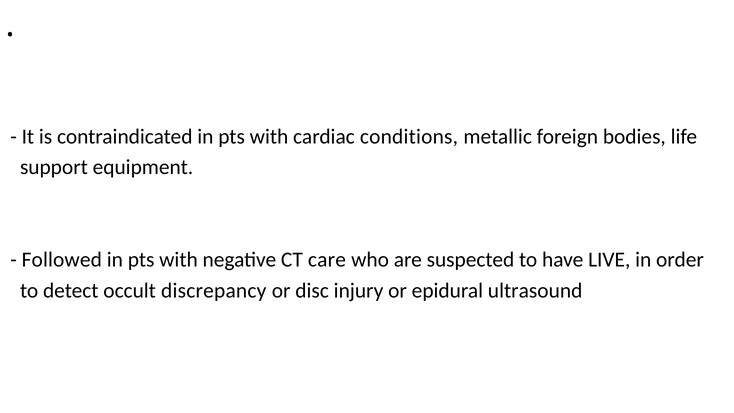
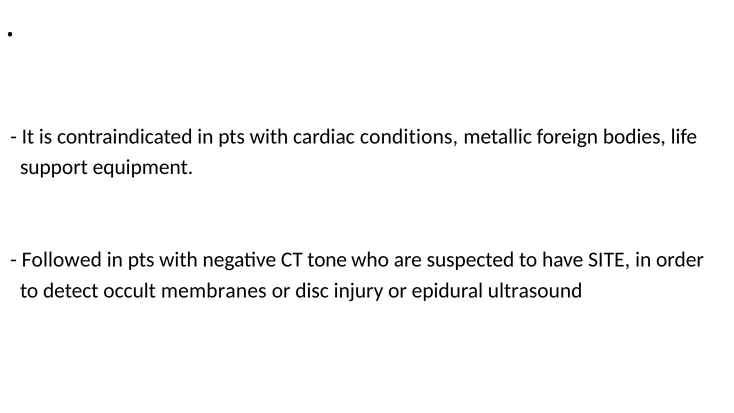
care: care -> tone
LIVE: LIVE -> SITE
discrepancy: discrepancy -> membranes
